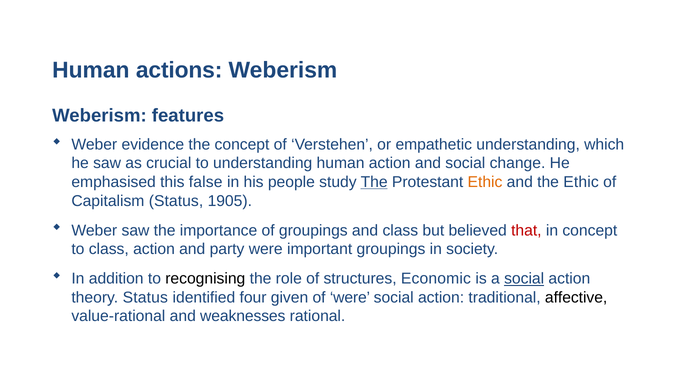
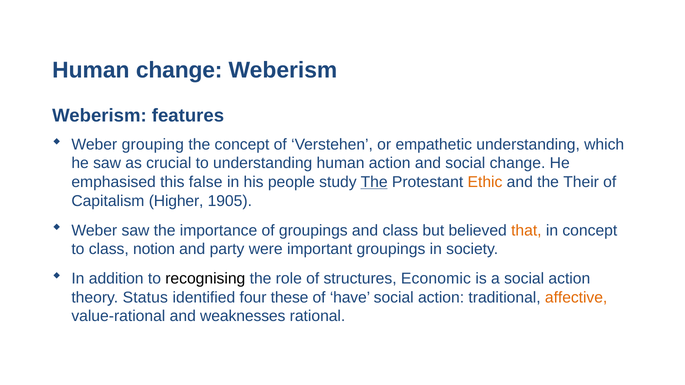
Human actions: actions -> change
evidence: evidence -> grouping
the Ethic: Ethic -> Their
Capitalism Status: Status -> Higher
that colour: red -> orange
class action: action -> notion
social at (524, 279) underline: present -> none
given: given -> these
of were: were -> have
affective colour: black -> orange
